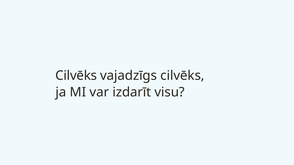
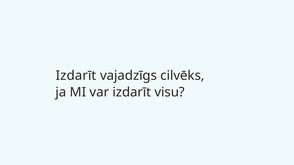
Cilvēks at (76, 76): Cilvēks -> Izdarīt
